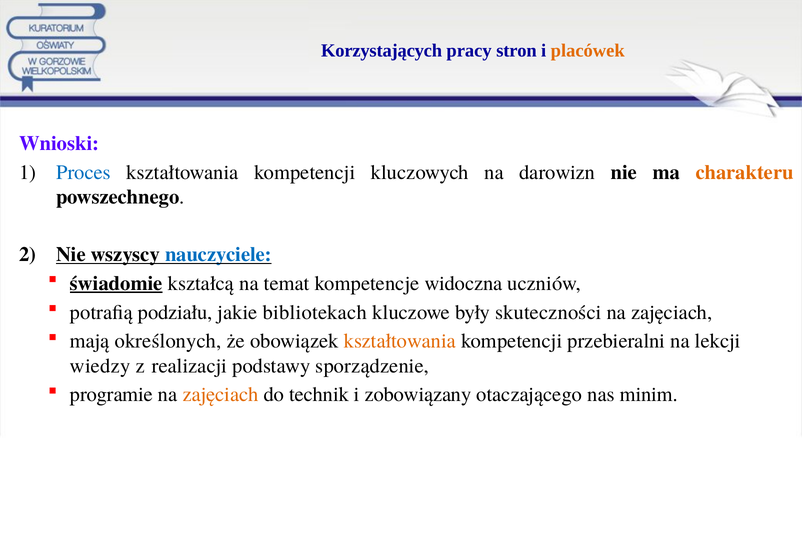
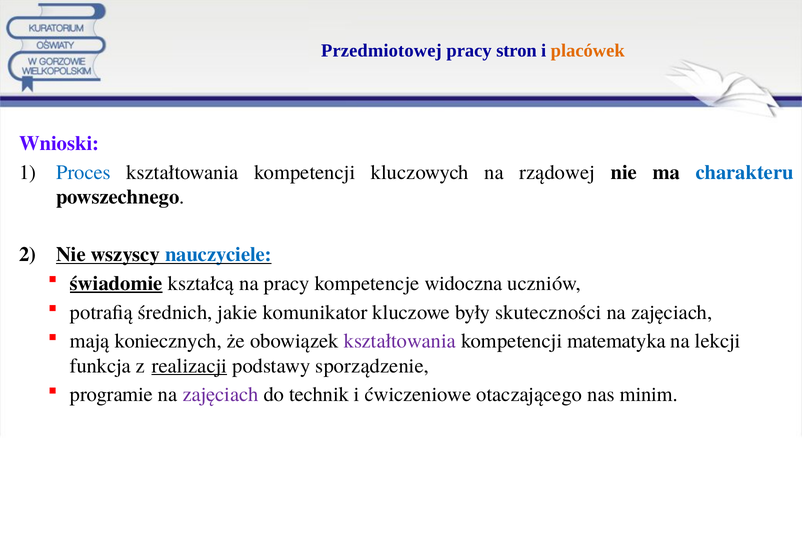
Korzystających: Korzystających -> Przedmiotowej
darowizn: darowizn -> rządowej
charakteru colour: orange -> blue
na temat: temat -> pracy
podziału: podziału -> średnich
bibliotekach: bibliotekach -> komunikator
określonych: określonych -> koniecznych
kształtowania at (400, 341) colour: orange -> purple
przebieralni: przebieralni -> matematyka
wiedzy: wiedzy -> funkcja
realizacji underline: none -> present
zajęciach at (221, 395) colour: orange -> purple
zobowiązany: zobowiązany -> ćwiczeniowe
